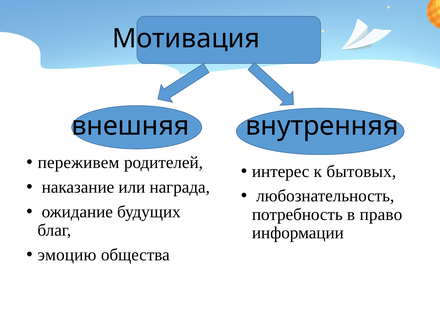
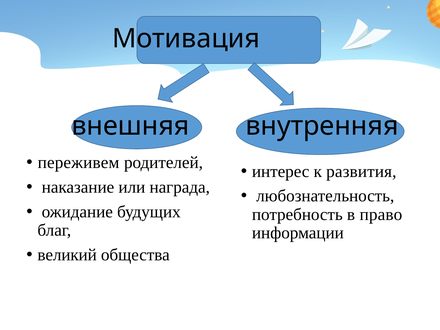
бытовых: бытовых -> развития
эмоцию: эмоцию -> великий
